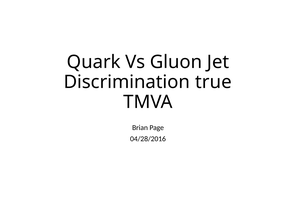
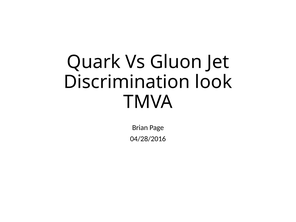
true: true -> look
